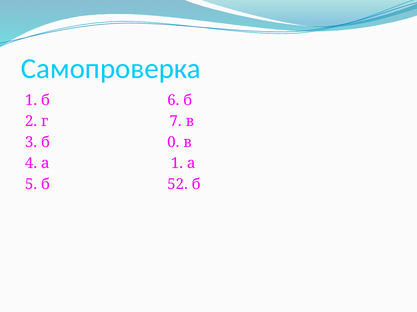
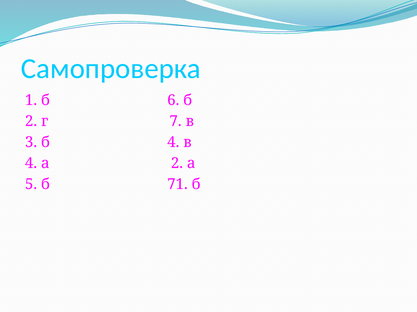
б 0: 0 -> 4
а 1: 1 -> 2
52: 52 -> 71
